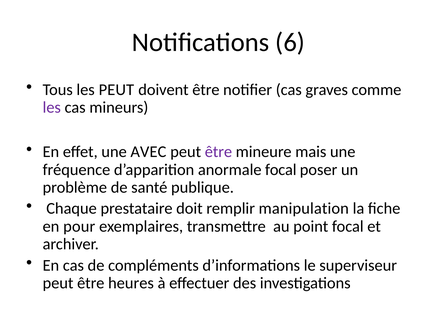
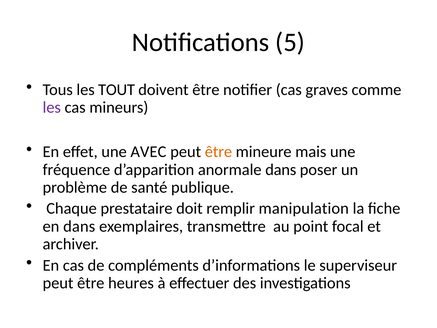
6: 6 -> 5
les PEUT: PEUT -> TOUT
être at (218, 152) colour: purple -> orange
anormale focal: focal -> dans
en pour: pour -> dans
